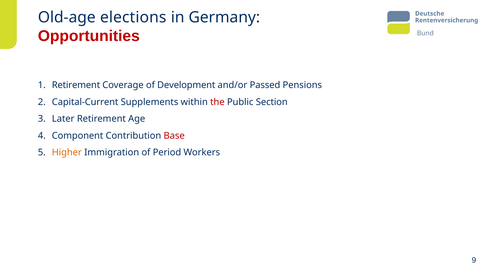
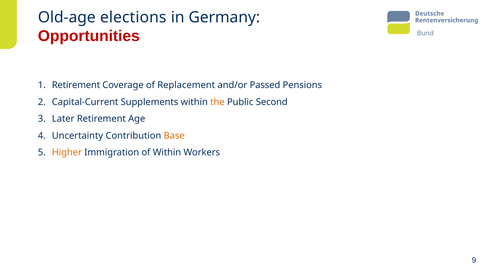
Development: Development -> Replacement
the colour: red -> orange
Section: Section -> Second
Component: Component -> Uncertainty
Base colour: red -> orange
of Period: Period -> Within
